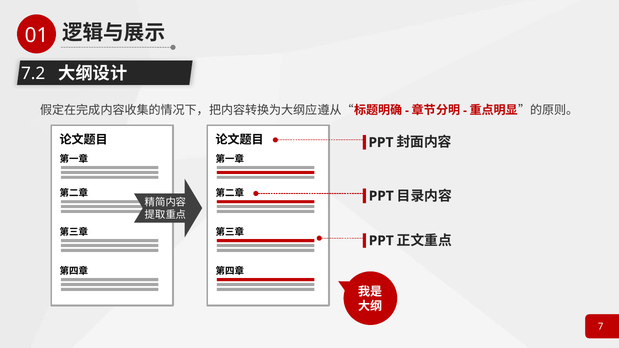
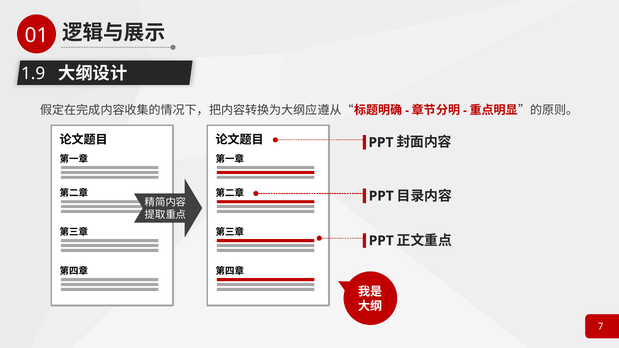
7.2: 7.2 -> 1.9
